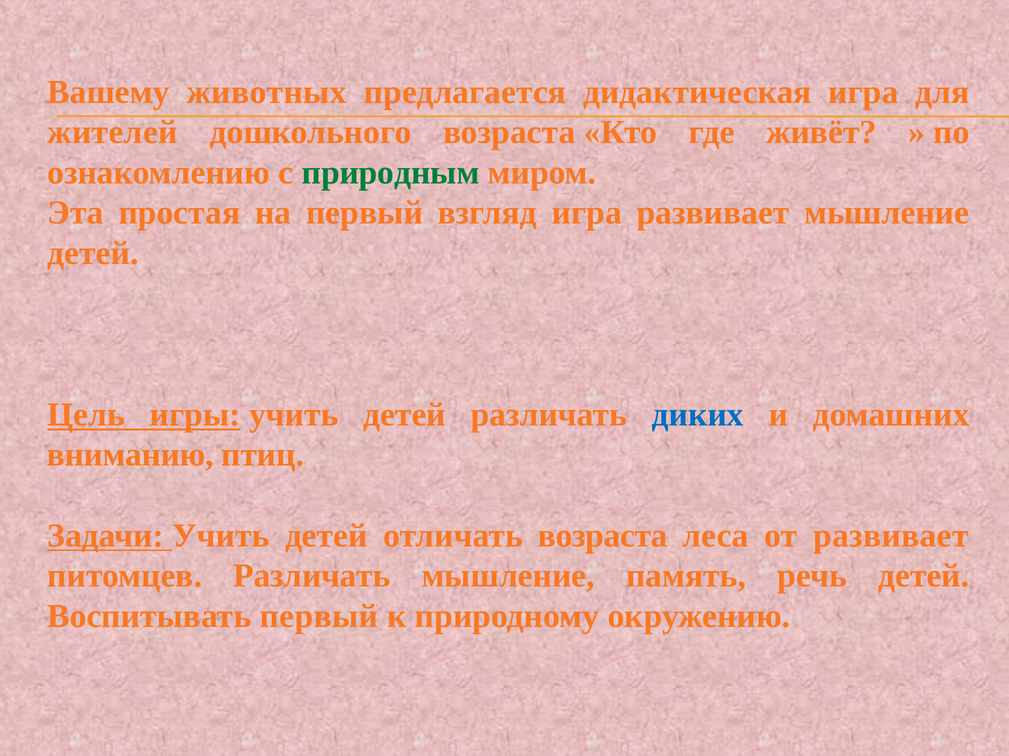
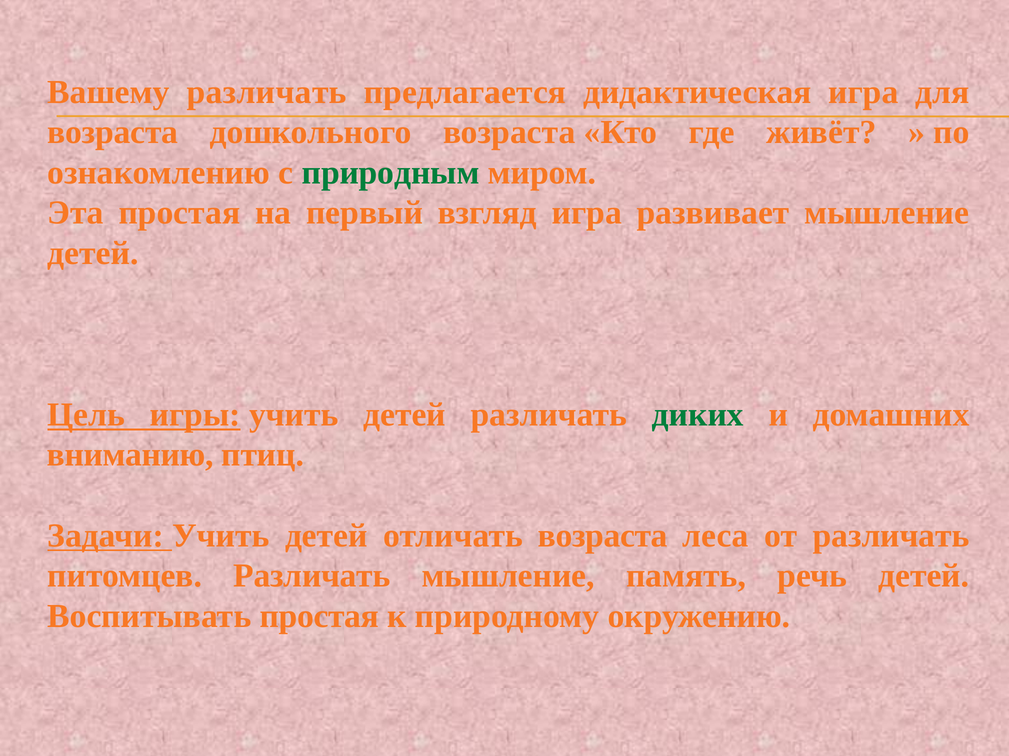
Вашему животных: животных -> различать
жителей at (112, 132): жителей -> возраста
диких colour: blue -> green
от развивает: развивает -> различать
Воспитывать первый: первый -> простая
